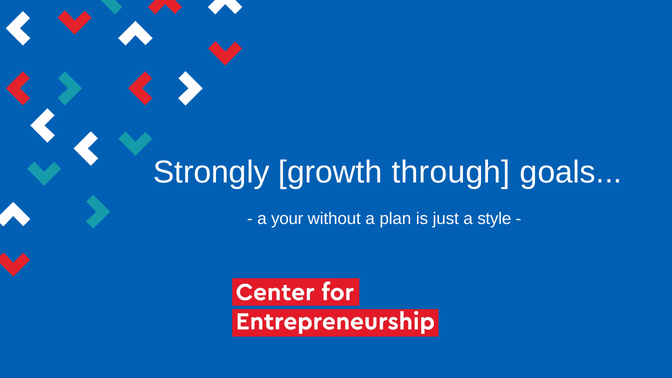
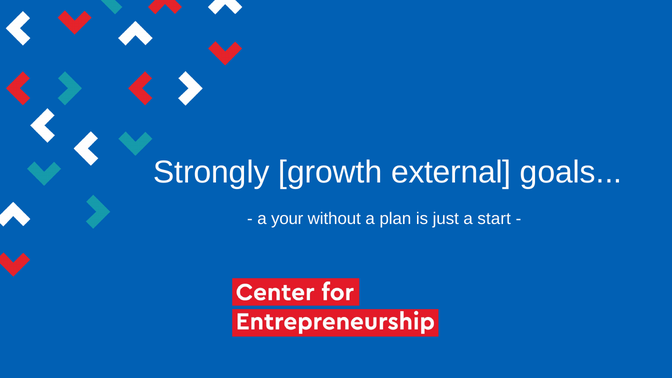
through: through -> external
style: style -> start
